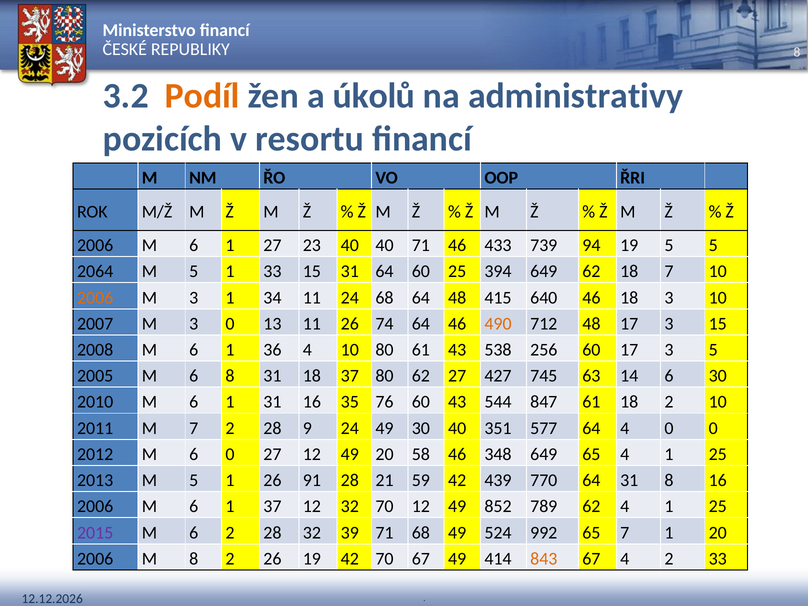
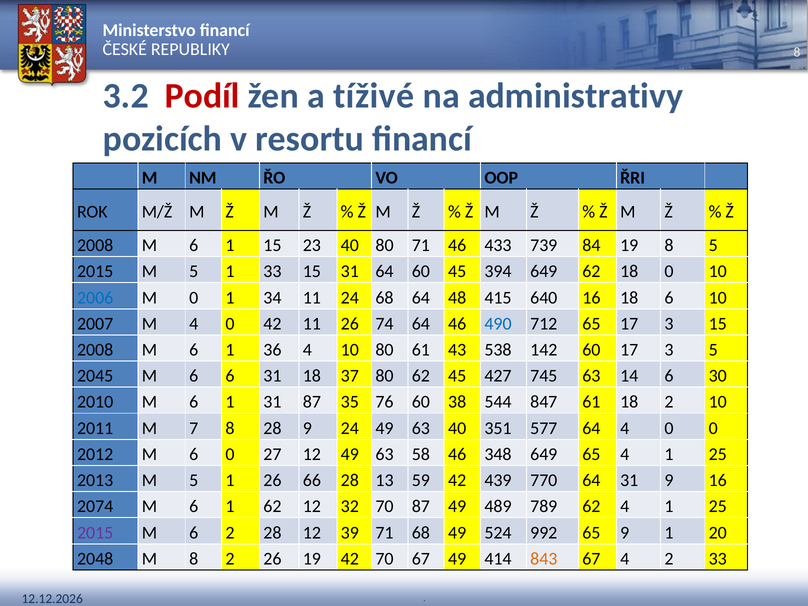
Podíl colour: orange -> red
úkolů: úkolů -> tíživé
2006 at (95, 245): 2006 -> 2008
1 27: 27 -> 15
40 40: 40 -> 80
94: 94 -> 84
19 5: 5 -> 8
2064 at (95, 271): 2064 -> 2015
60 25: 25 -> 45
18 7: 7 -> 0
2006 at (95, 298) colour: orange -> blue
3 at (194, 298): 3 -> 0
640 46: 46 -> 16
18 3: 3 -> 6
2007 M 3: 3 -> 4
0 13: 13 -> 42
490 colour: orange -> blue
712 48: 48 -> 65
256: 256 -> 142
2005: 2005 -> 2045
6 8: 8 -> 6
62 27: 27 -> 45
31 16: 16 -> 87
60 43: 43 -> 38
7 2: 2 -> 8
24 49 30: 30 -> 63
12 49 20: 20 -> 63
91: 91 -> 66
21: 21 -> 13
31 8: 8 -> 9
2006 at (95, 507): 2006 -> 2074
1 37: 37 -> 62
70 12: 12 -> 87
852: 852 -> 489
28 32: 32 -> 12
65 7: 7 -> 9
2006 at (95, 559): 2006 -> 2048
